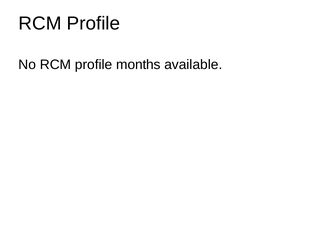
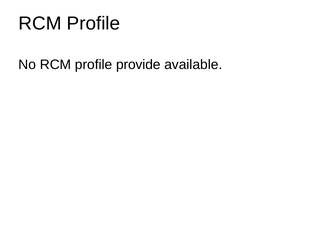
months: months -> provide
